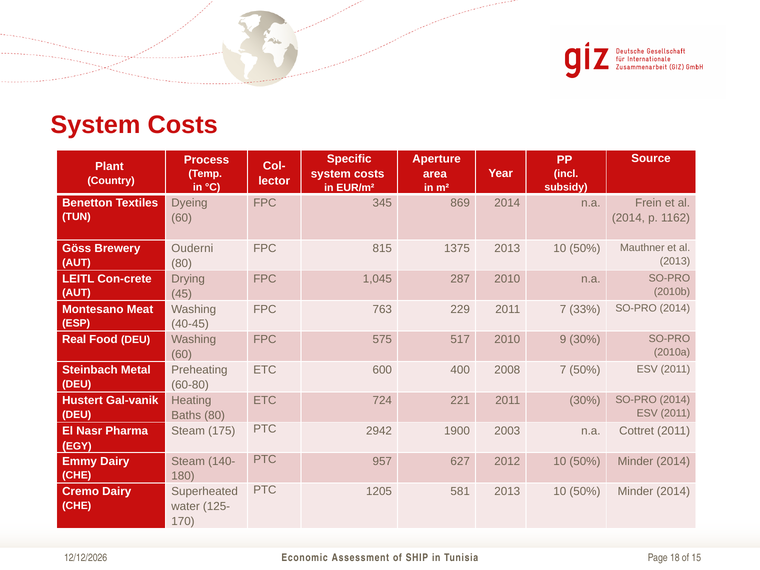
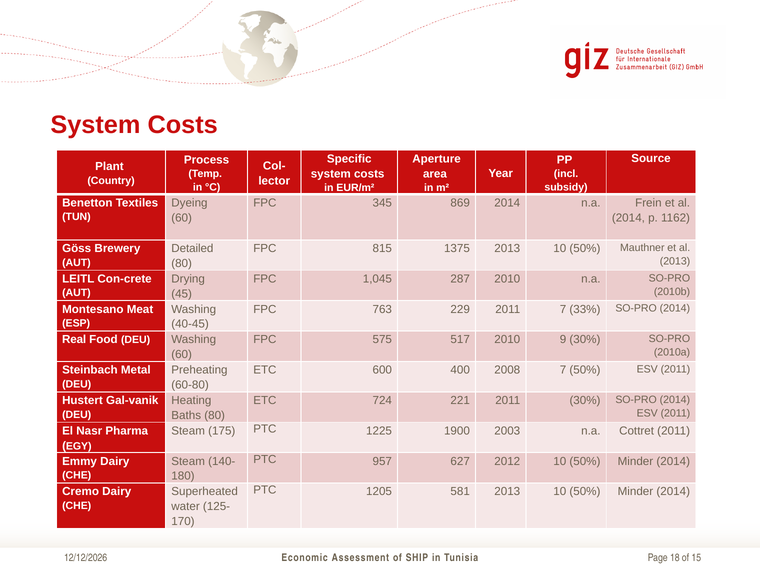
Ouderni: Ouderni -> Detailed
2942: 2942 -> 1225
